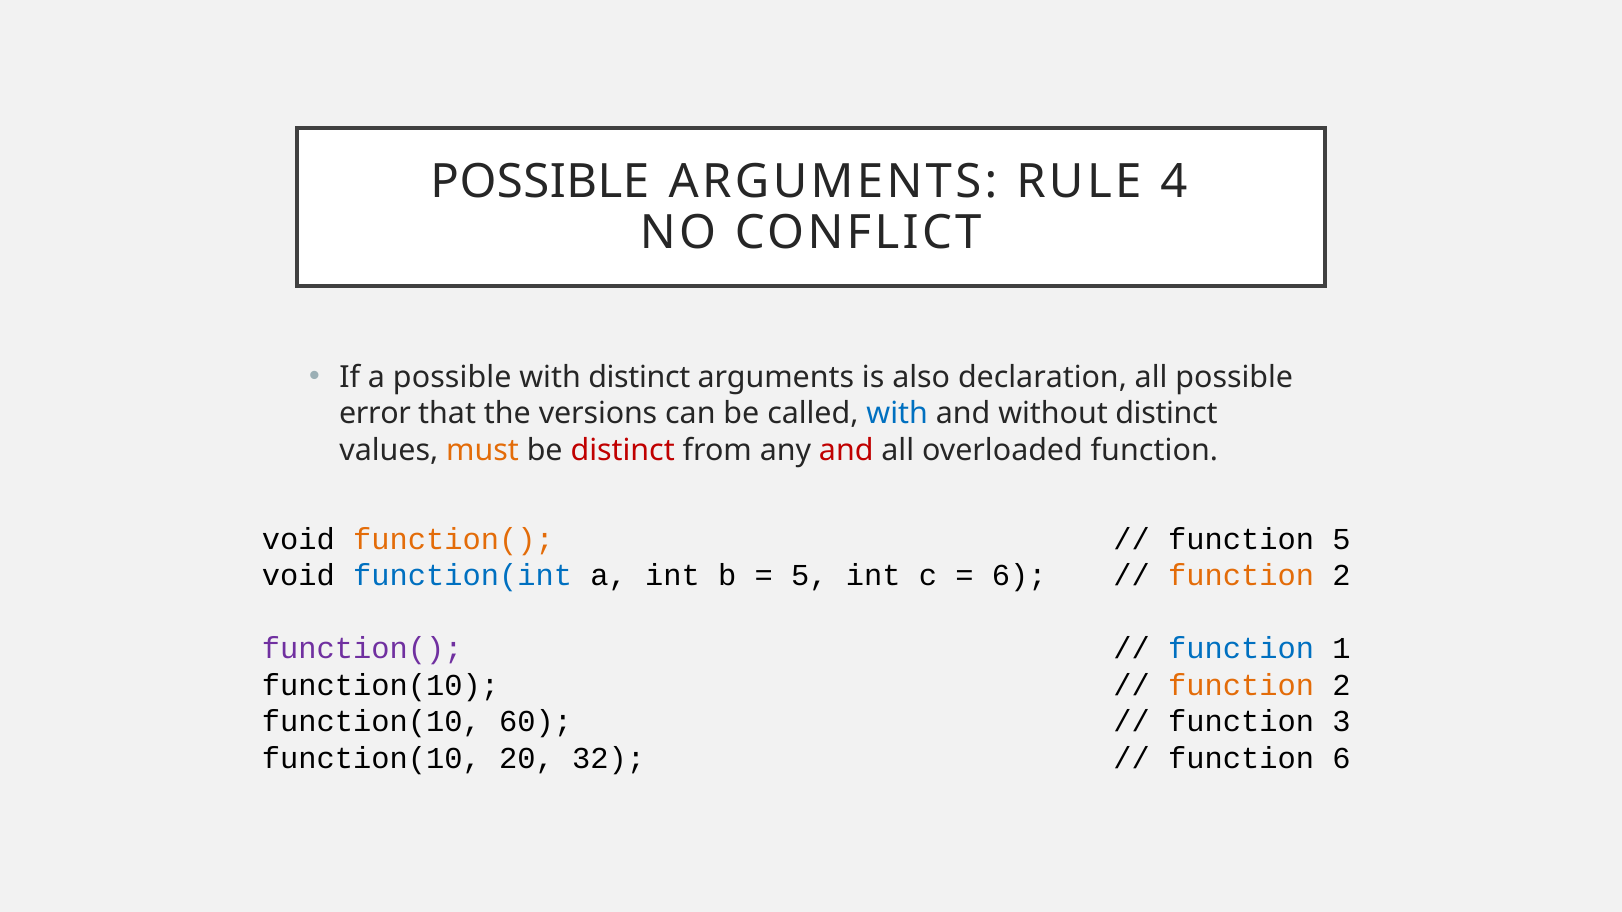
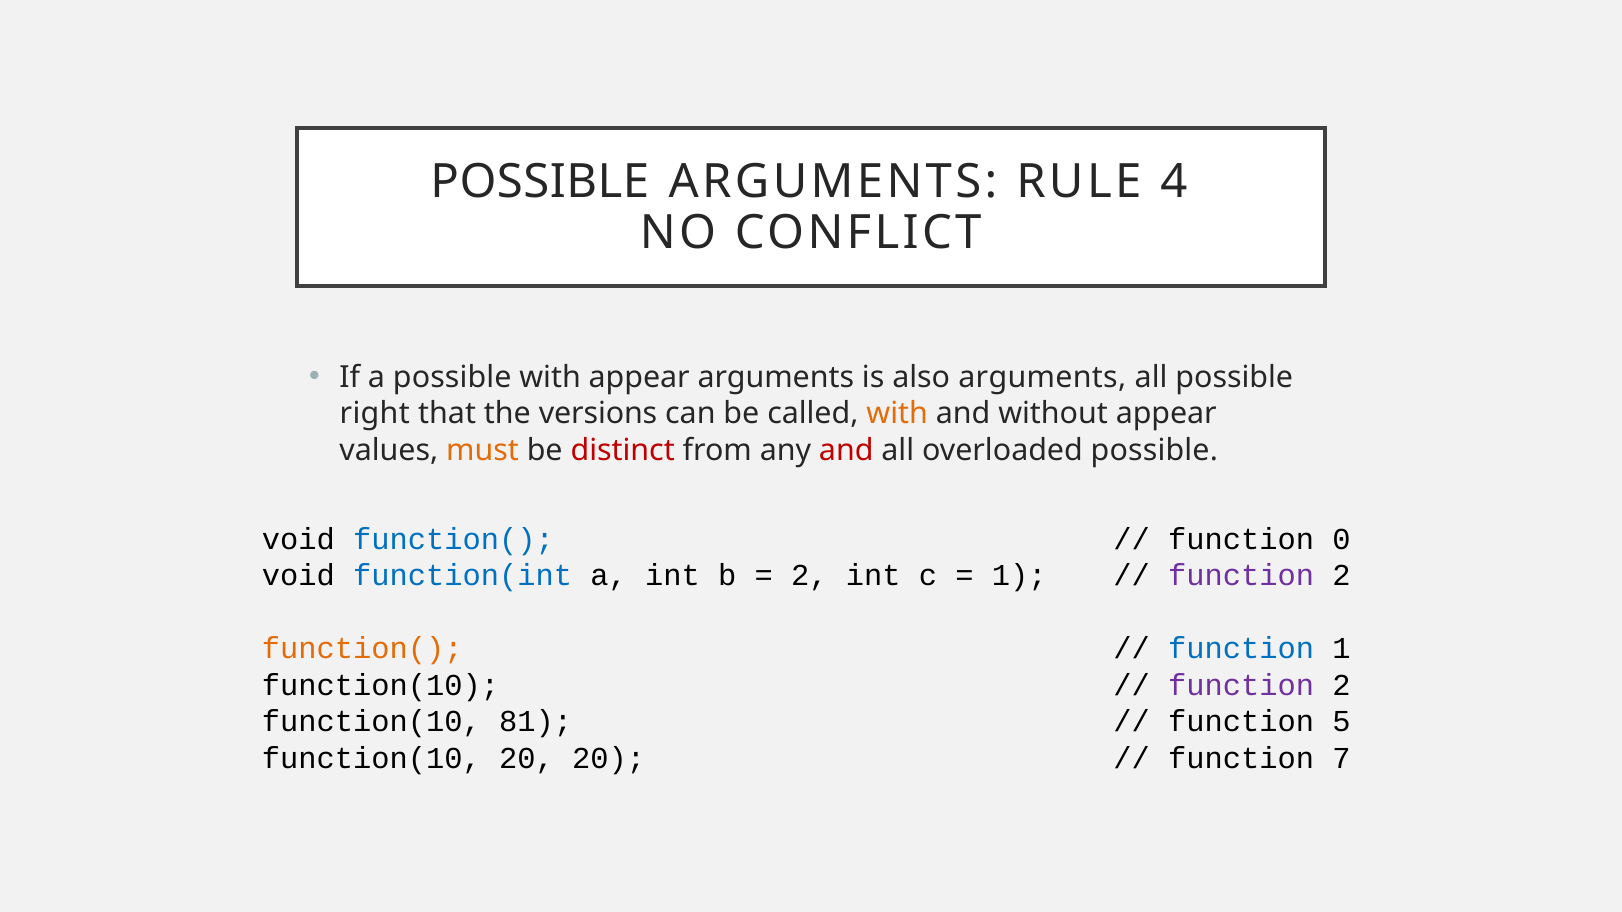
with distinct: distinct -> appear
also declaration: declaration -> arguments
error: error -> right
with at (897, 414) colour: blue -> orange
without distinct: distinct -> appear
overloaded function: function -> possible
function( at (454, 539) colour: orange -> blue
function 5: 5 -> 0
5 at (809, 576): 5 -> 2
6 at (1019, 576): 6 -> 1
function at (1241, 576) colour: orange -> purple
function( at (362, 649) colour: purple -> orange
function at (1241, 685) colour: orange -> purple
60: 60 -> 81
3: 3 -> 5
20 32: 32 -> 20
function 6: 6 -> 7
